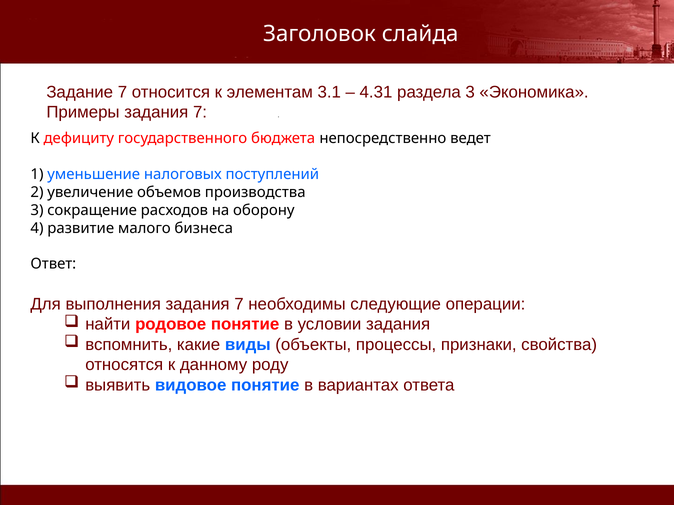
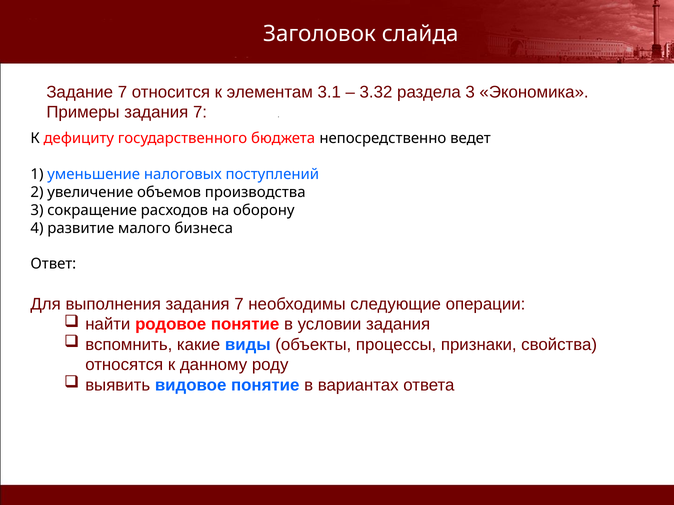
4.31: 4.31 -> 3.32
